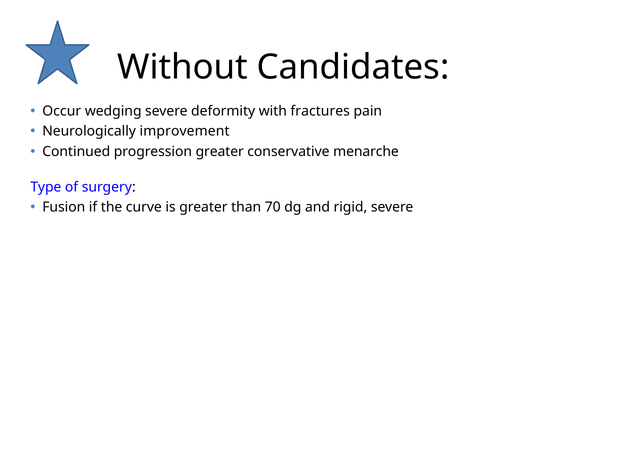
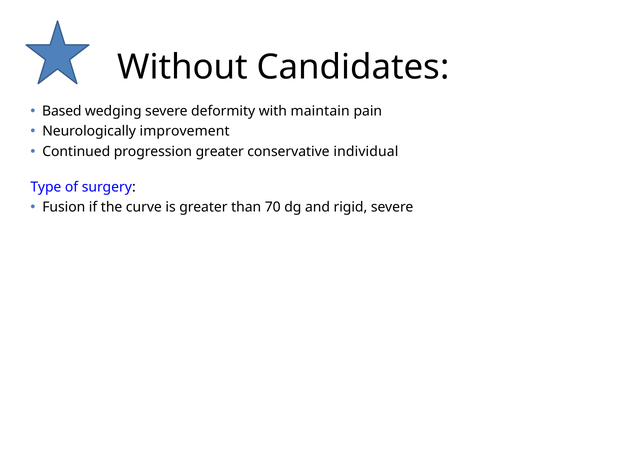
Occur: Occur -> Based
fractures: fractures -> maintain
menarche: menarche -> individual
